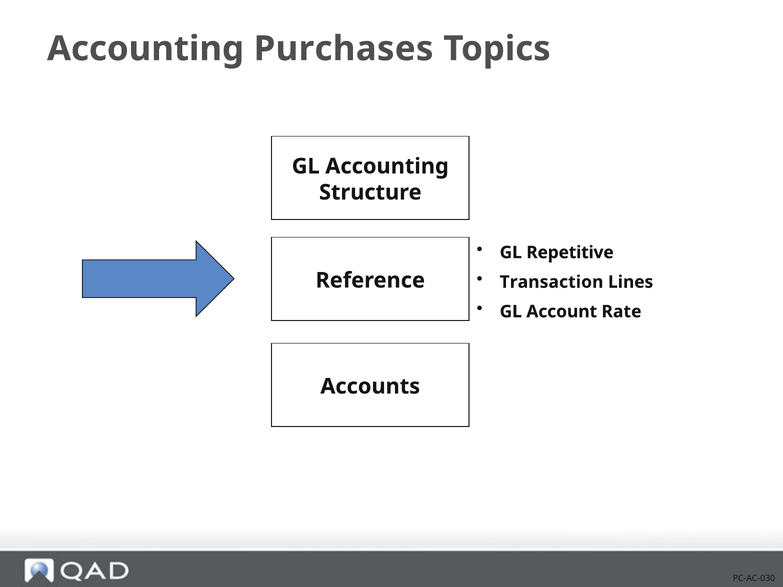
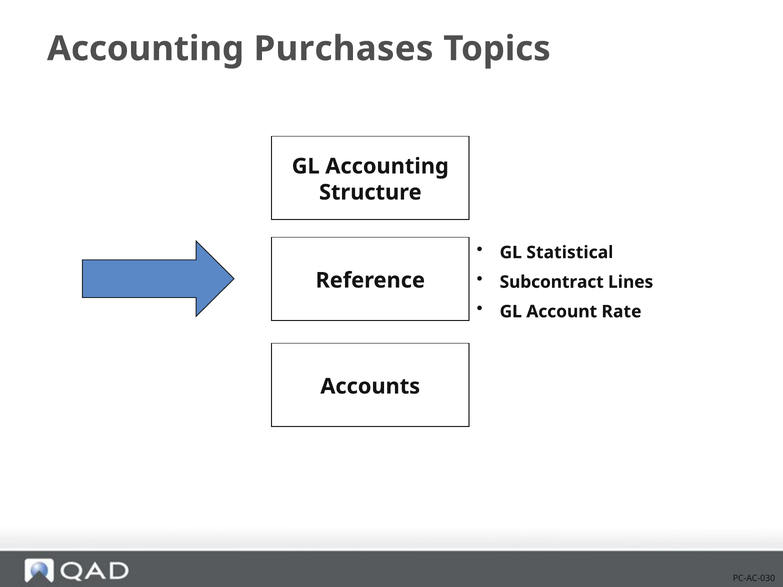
Repetitive: Repetitive -> Statistical
Transaction: Transaction -> Subcontract
